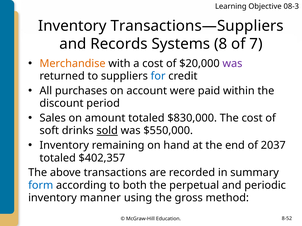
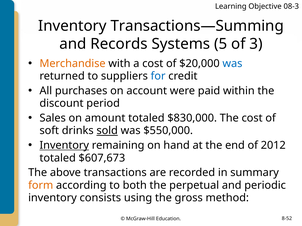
Transactions—Suppliers: Transactions—Suppliers -> Transactions—Summing
8: 8 -> 5
7: 7 -> 3
was at (232, 64) colour: purple -> blue
Inventory at (64, 146) underline: none -> present
2037: 2037 -> 2012
$402,357: $402,357 -> $607,673
form colour: blue -> orange
manner: manner -> consists
